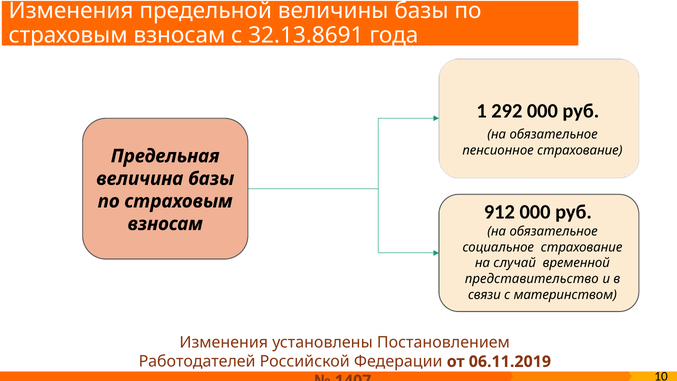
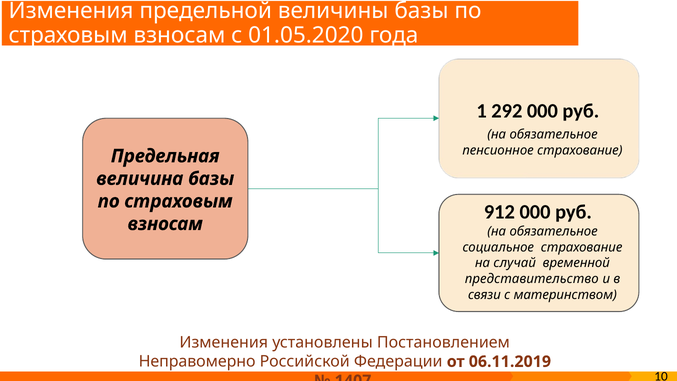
32.13.8691: 32.13.8691 -> 01.05.2020
Работодателей: Работодателей -> Неправомерно
